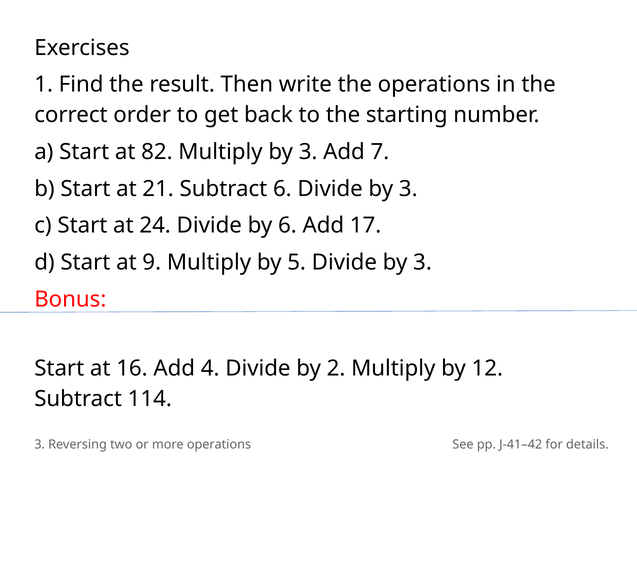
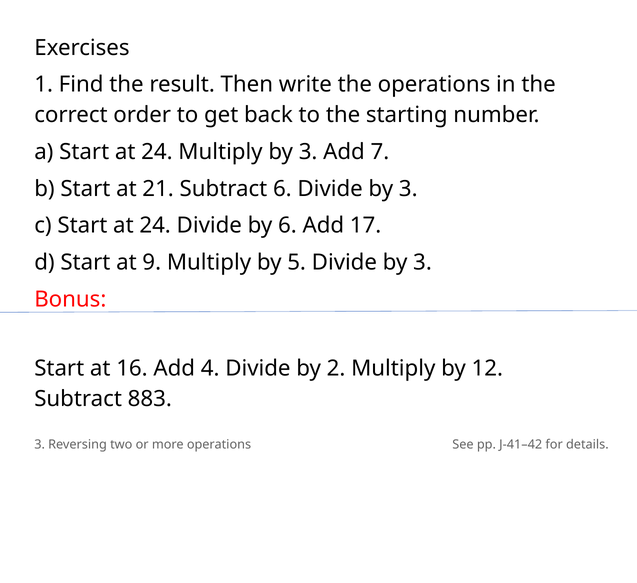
a Start at 82: 82 -> 24
114: 114 -> 883
